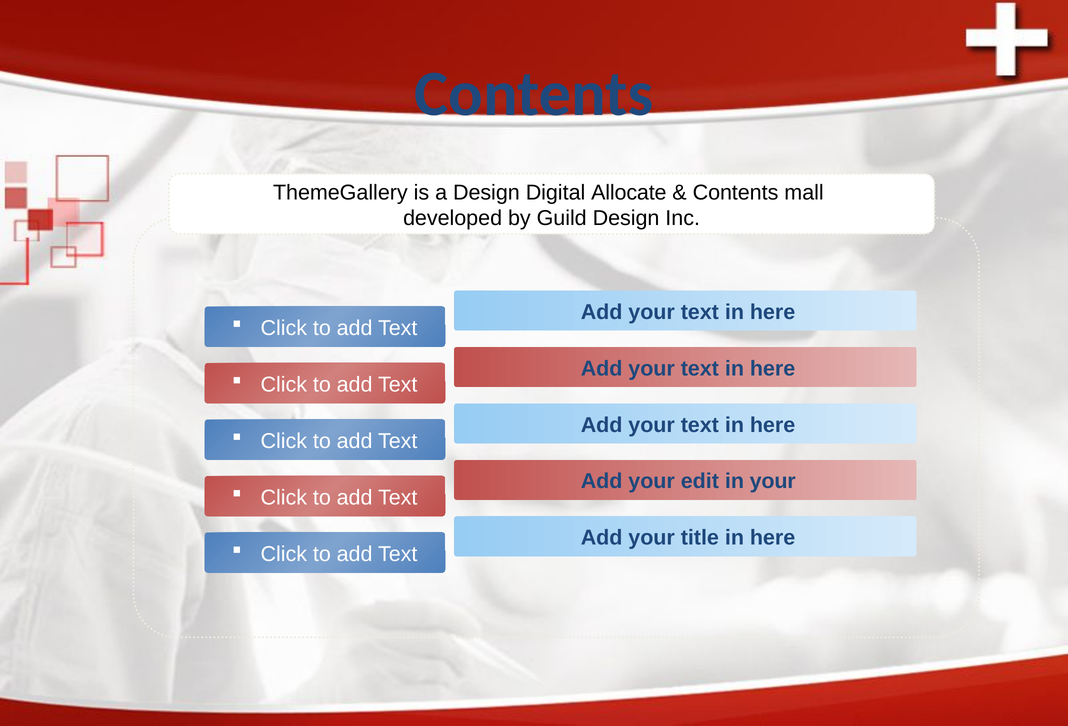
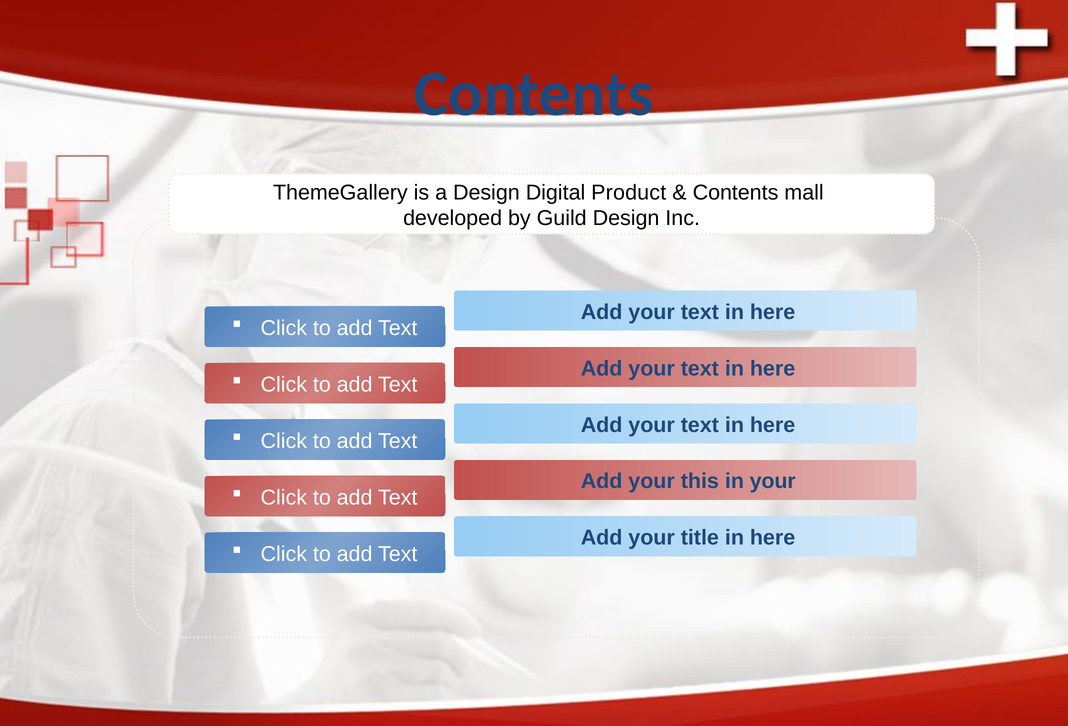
Allocate: Allocate -> Product
edit: edit -> this
